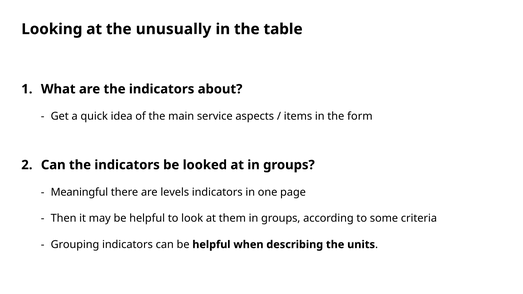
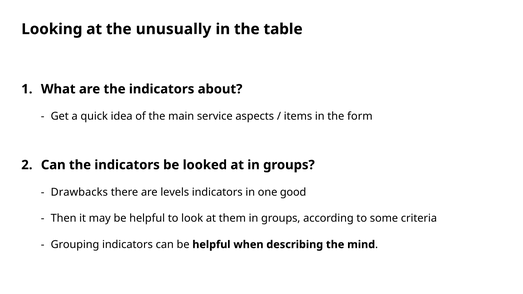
Meaningful: Meaningful -> Drawbacks
page: page -> good
units: units -> mind
